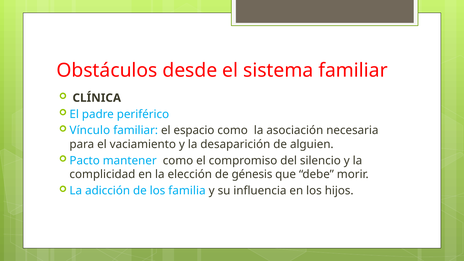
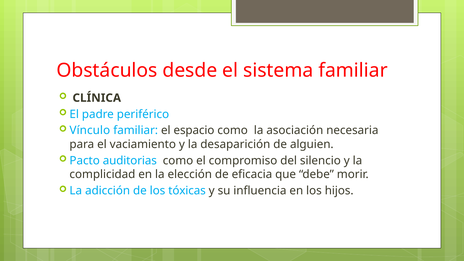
mantener: mantener -> auditorias
génesis: génesis -> eficacia
familia: familia -> tóxicas
